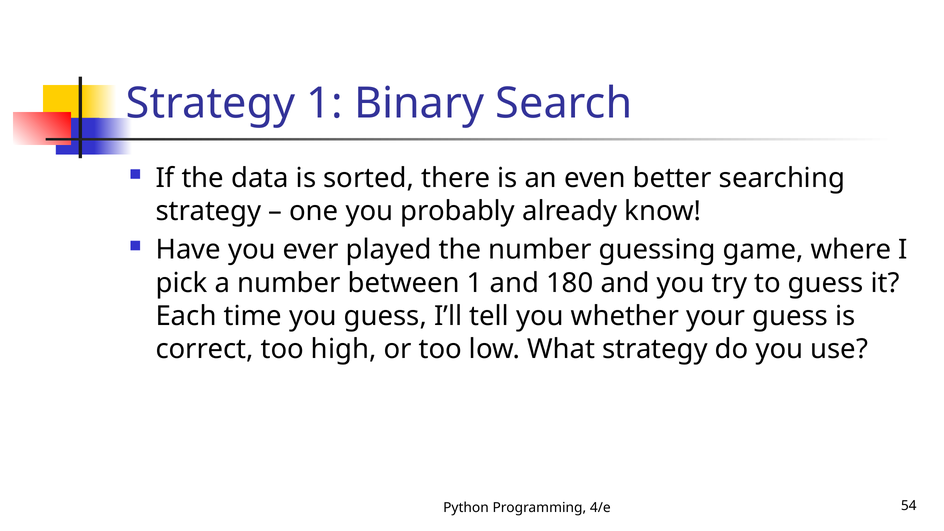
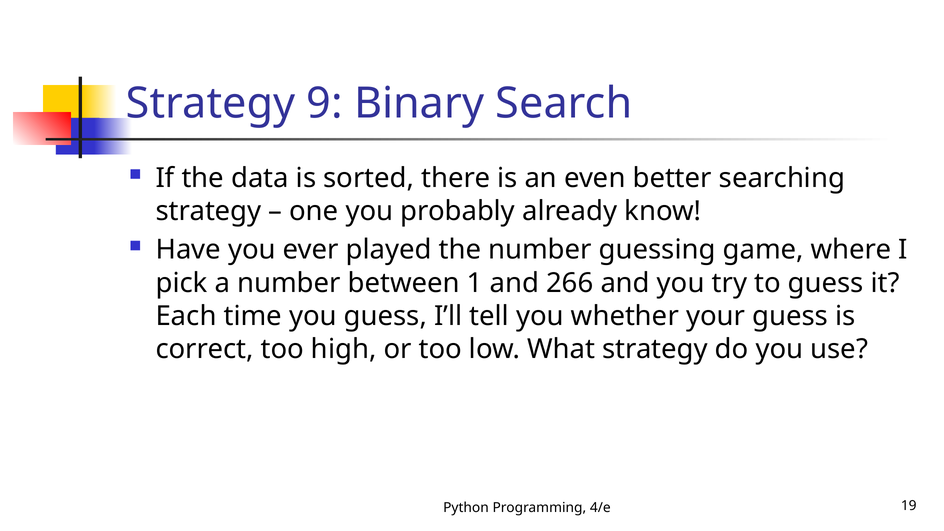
Strategy 1: 1 -> 9
180: 180 -> 266
54: 54 -> 19
